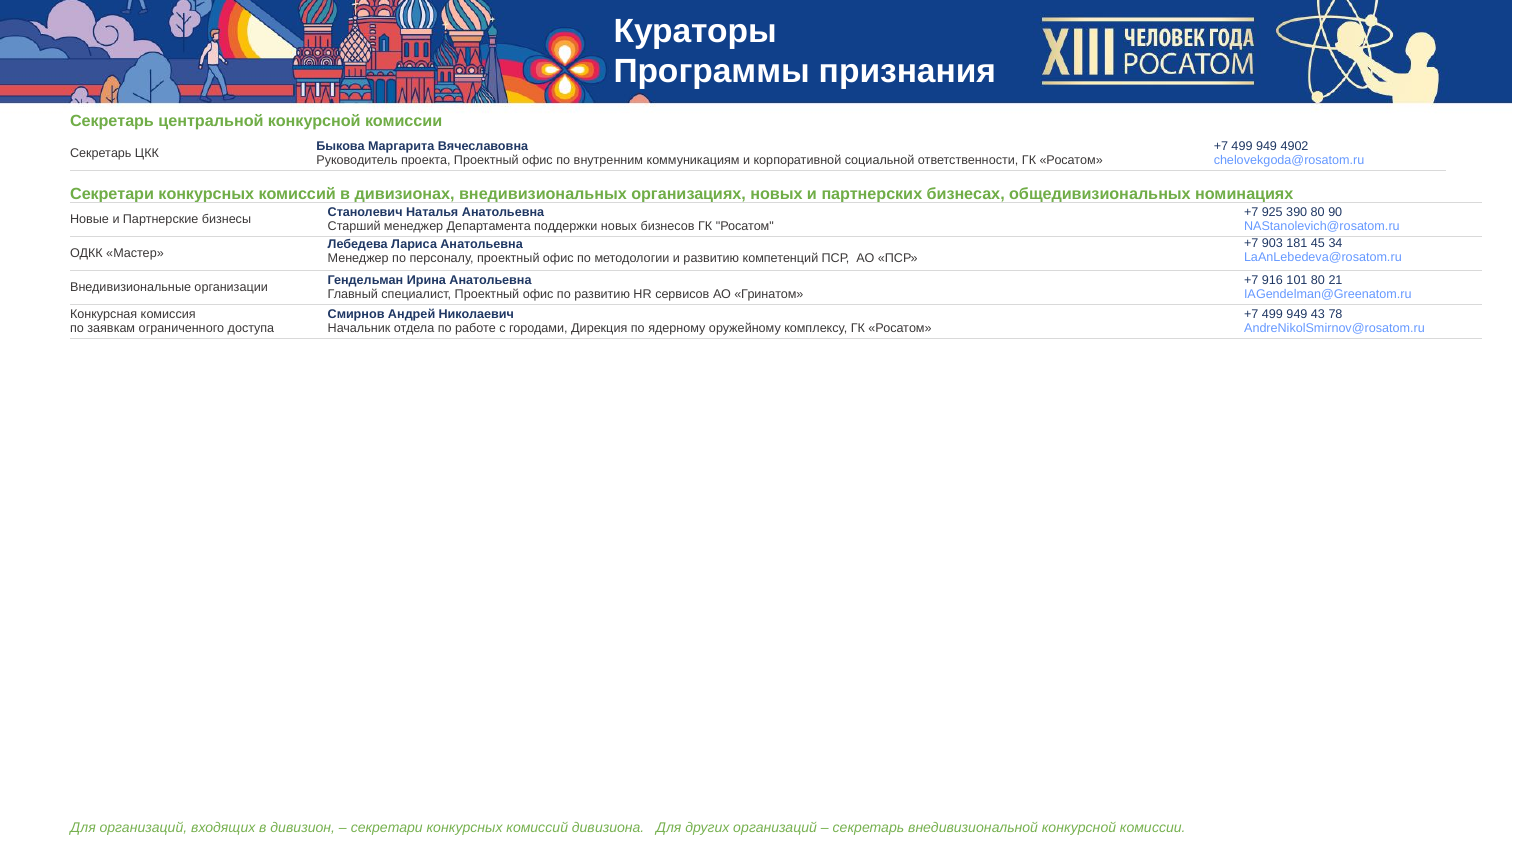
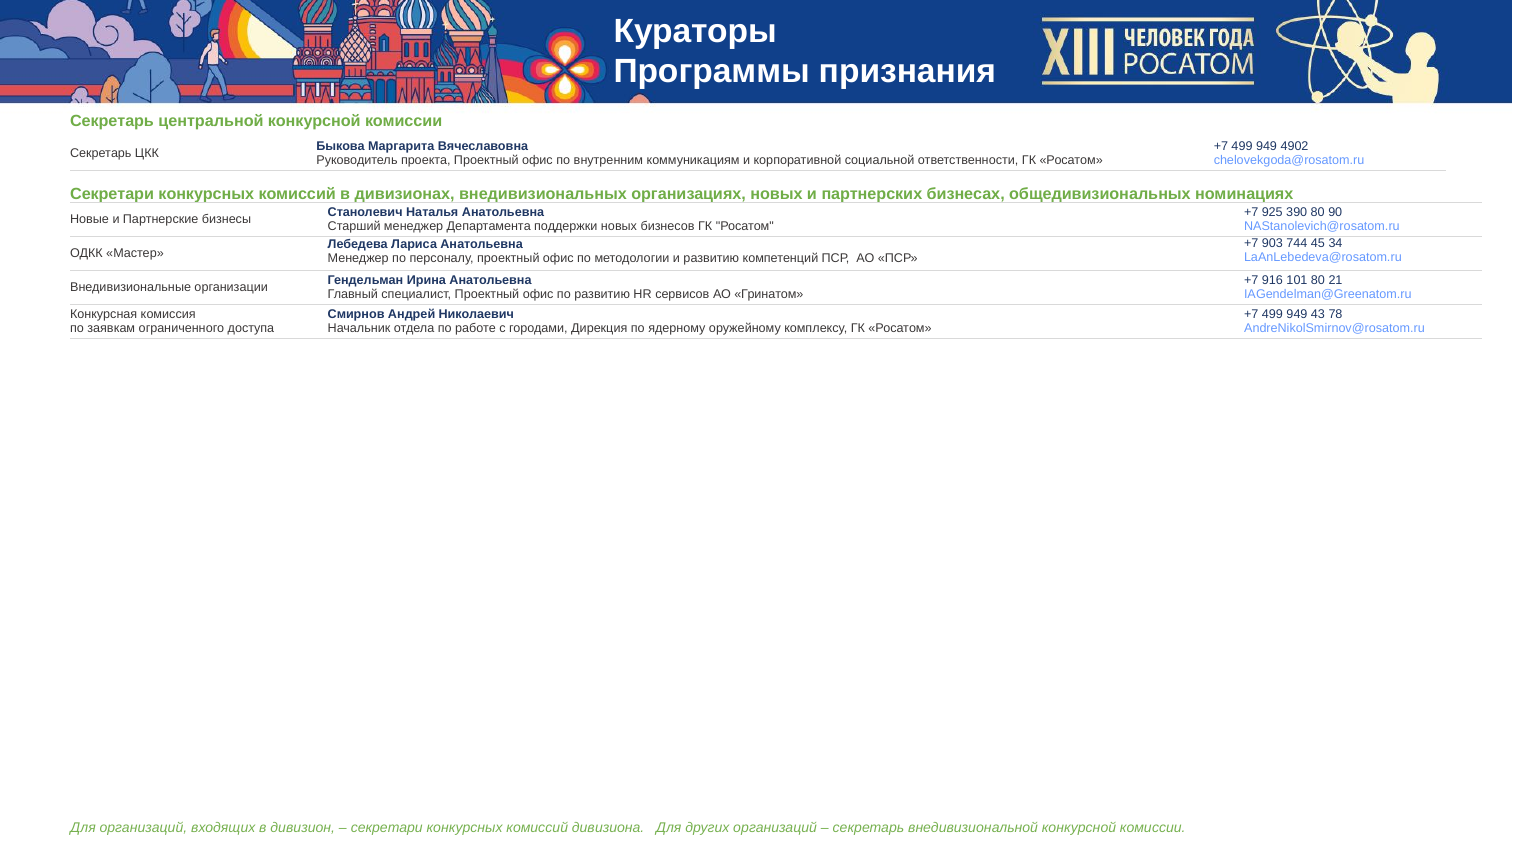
181: 181 -> 744
